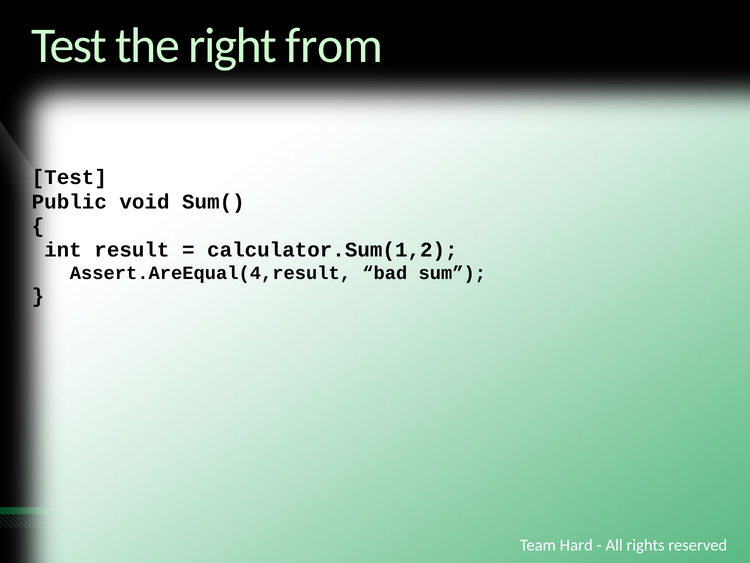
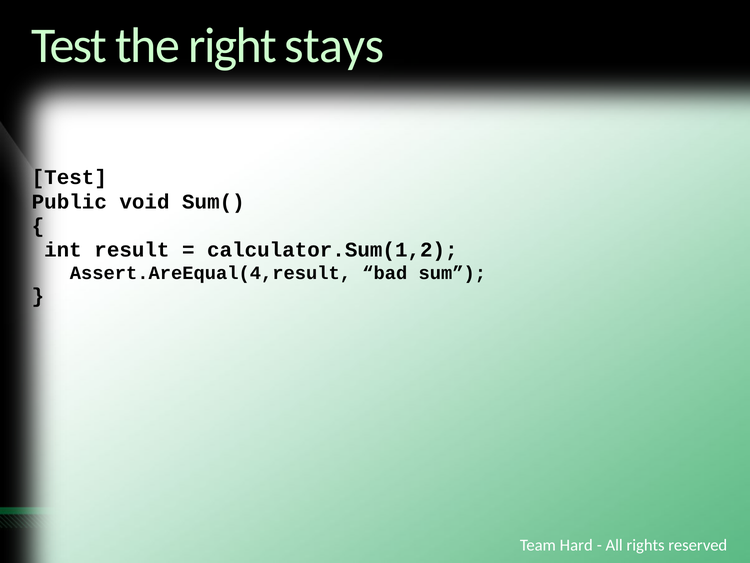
from: from -> stays
